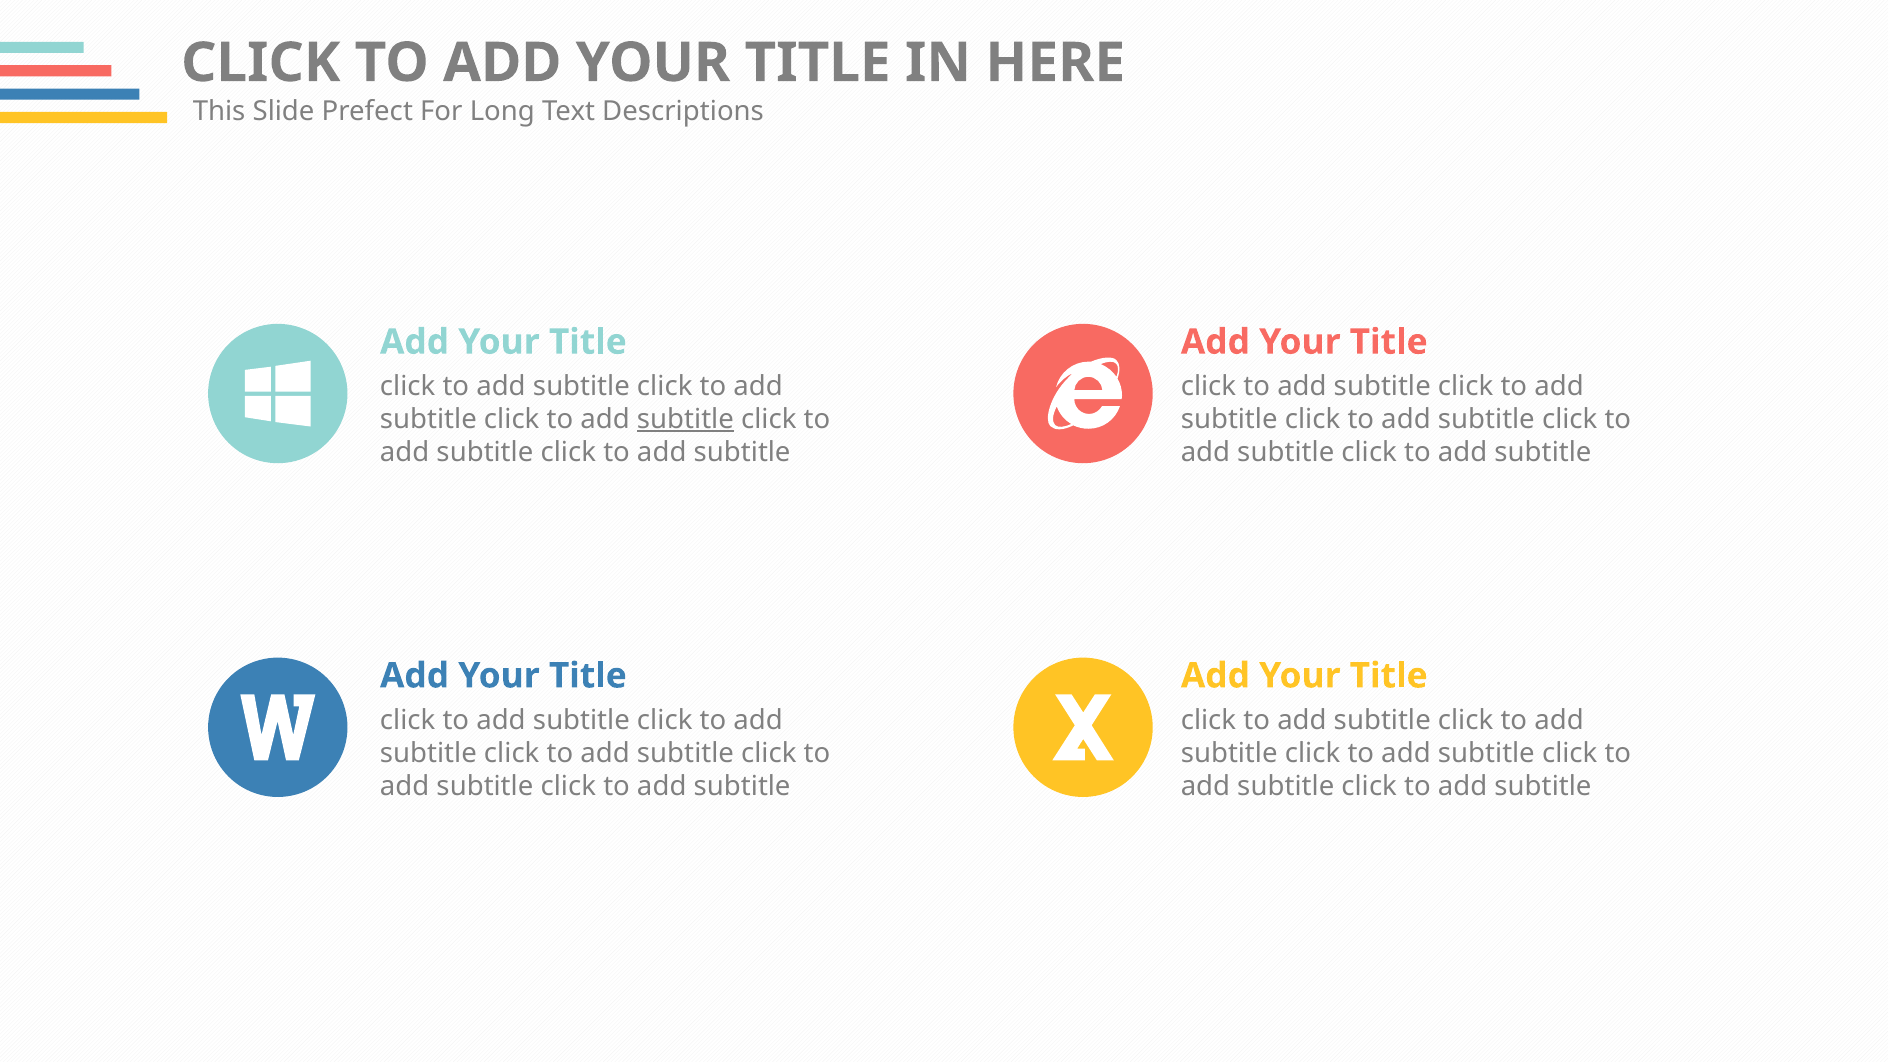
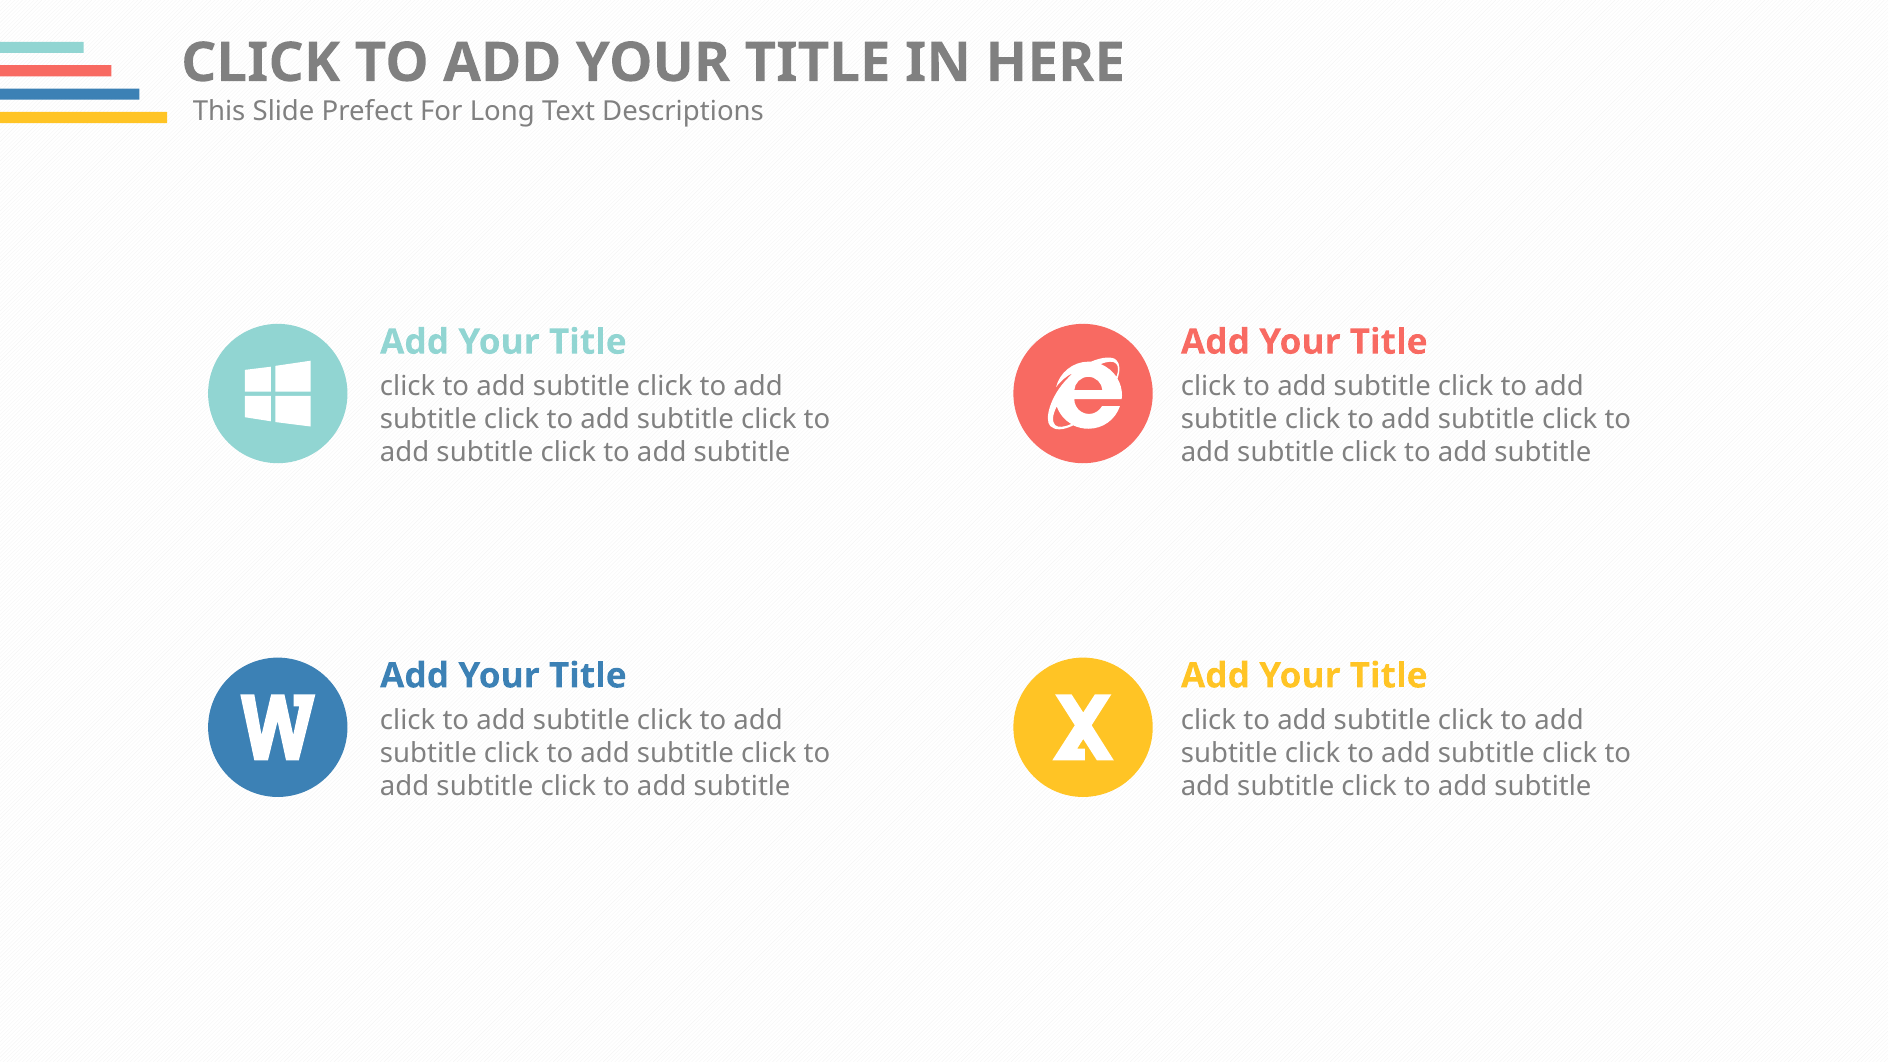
subtitle at (685, 419) underline: present -> none
